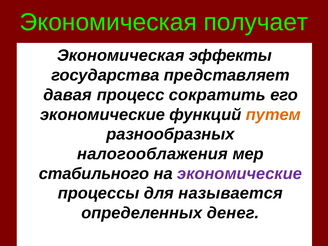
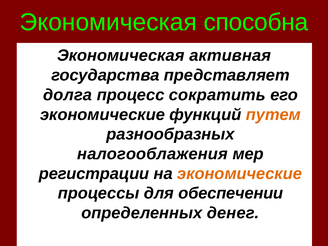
получает: получает -> способна
эффекты: эффекты -> активная
давая: давая -> долга
стабильного: стабильного -> регистрации
экономические at (240, 174) colour: purple -> orange
называется: называется -> обеспечении
